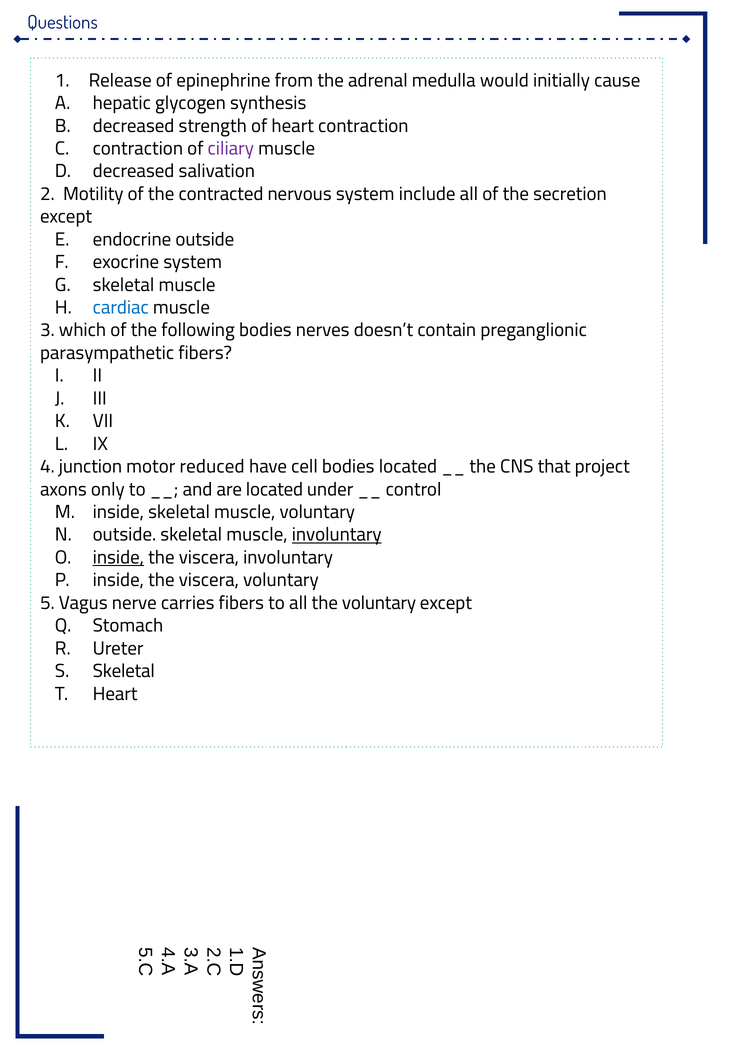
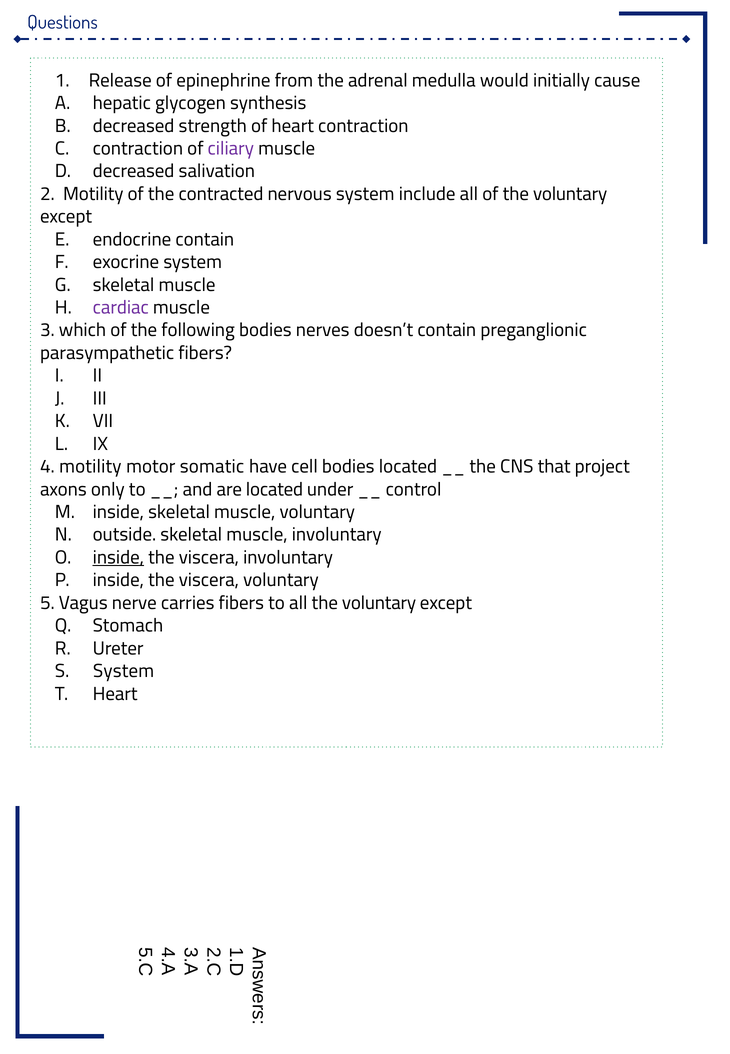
of the secretion: secretion -> voluntary
endocrine outside: outside -> contain
cardiac colour: blue -> purple
4 junction: junction -> motility
reduced: reduced -> somatic
involuntary at (337, 535) underline: present -> none
Skeletal at (124, 671): Skeletal -> System
